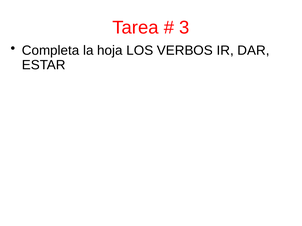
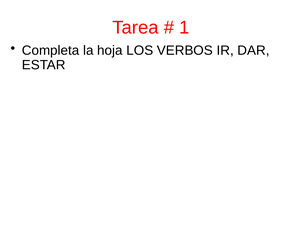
3: 3 -> 1
